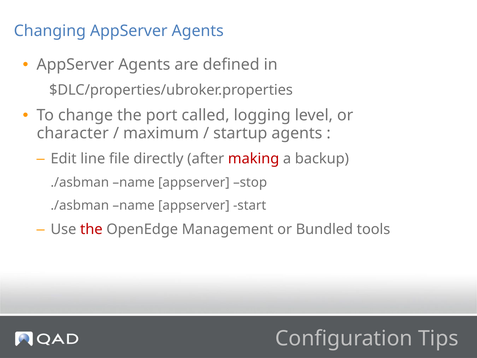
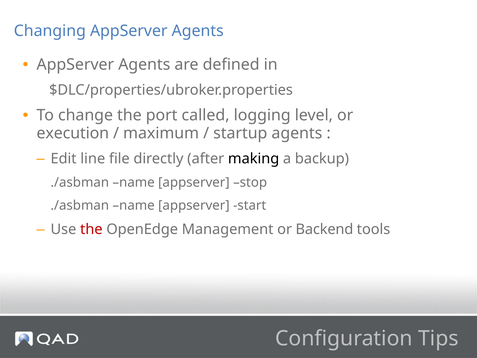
character: character -> execution
making colour: red -> black
Bundled: Bundled -> Backend
